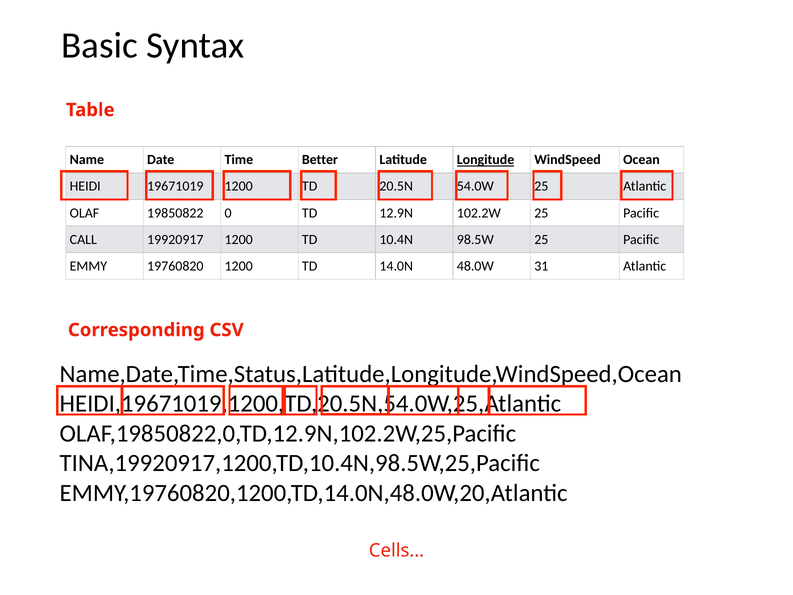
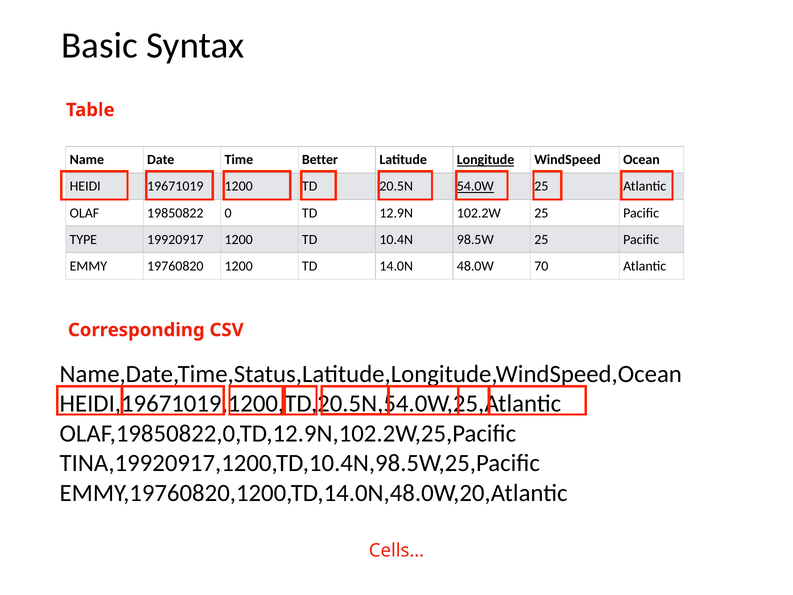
54.0W underline: none -> present
CALL: CALL -> TYPE
31: 31 -> 70
